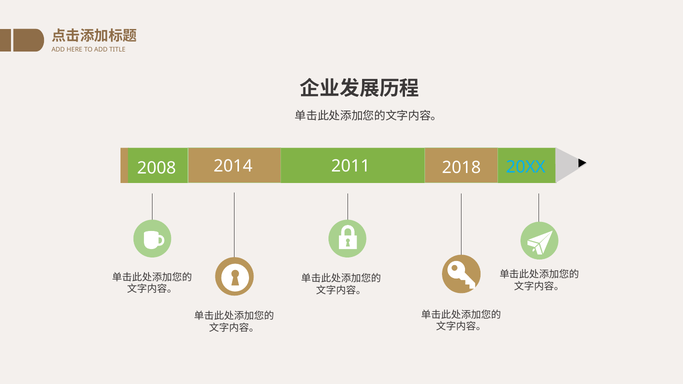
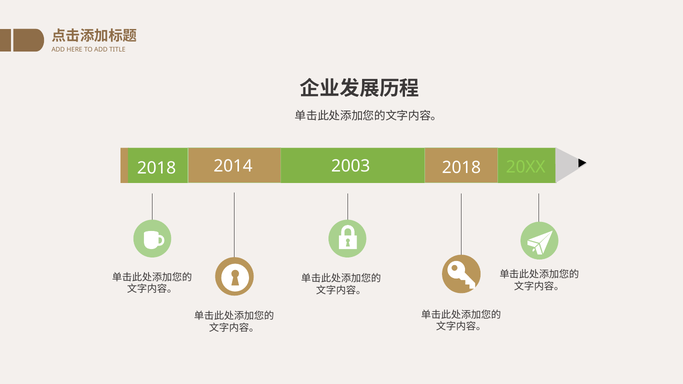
2008 at (157, 168): 2008 -> 2018
2011: 2011 -> 2003
20XX colour: light blue -> light green
